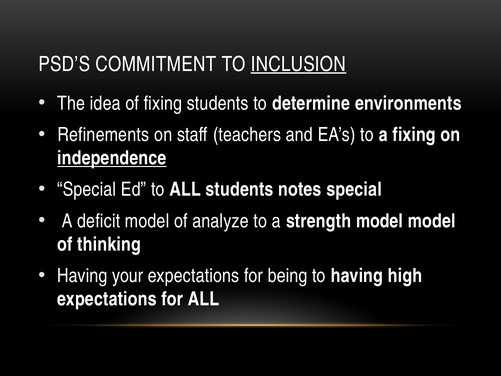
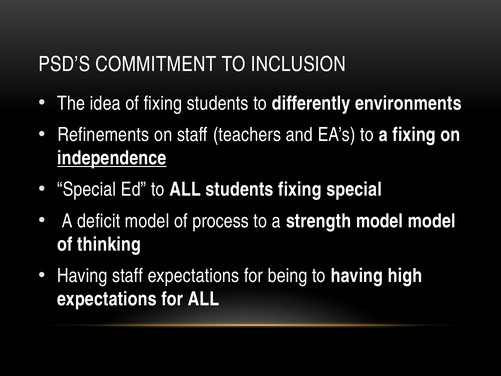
INCLUSION underline: present -> none
determine: determine -> differently
students notes: notes -> fixing
analyze: analyze -> process
Having your: your -> staff
